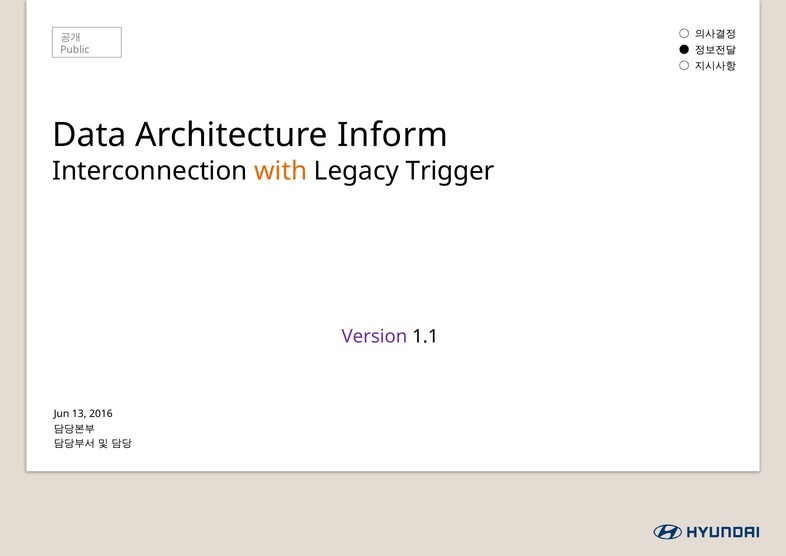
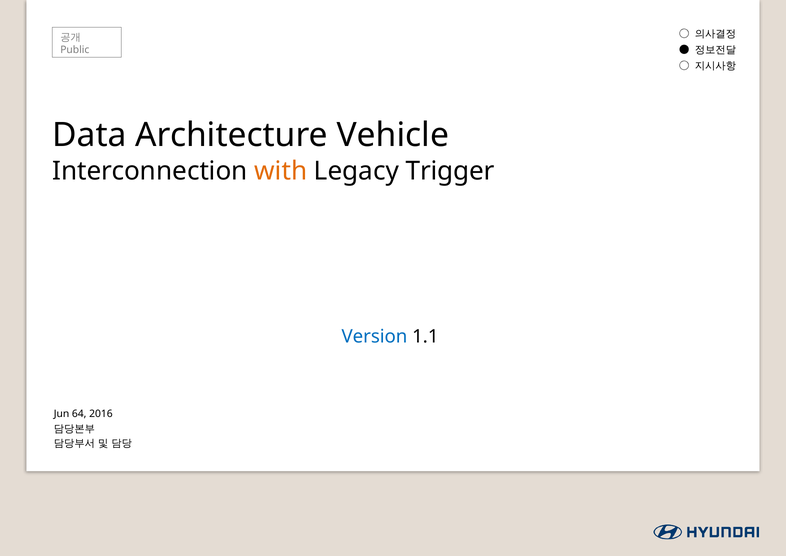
Inform: Inform -> Vehicle
Version colour: purple -> blue
13: 13 -> 64
